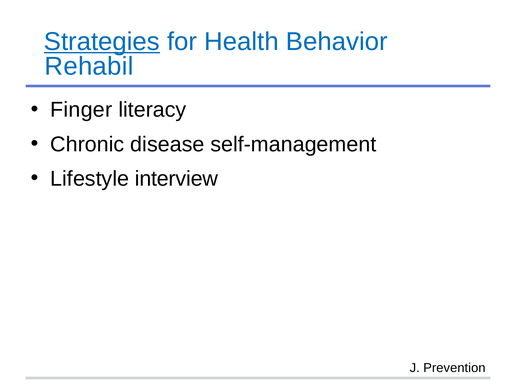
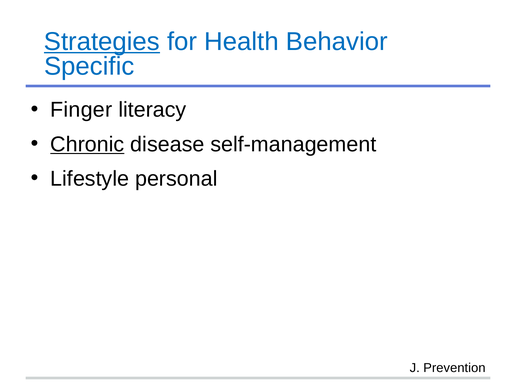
Rehabil: Rehabil -> Specific
Chronic underline: none -> present
interview: interview -> personal
